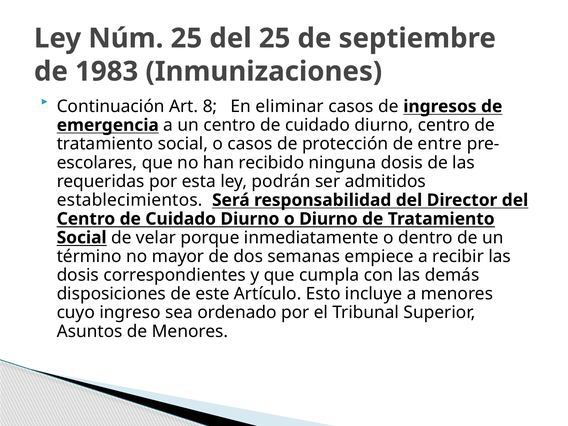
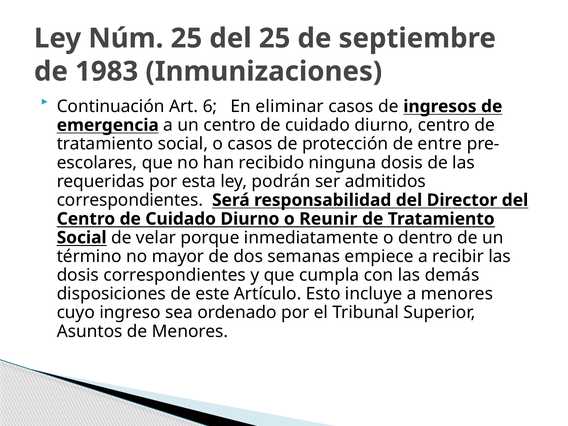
8: 8 -> 6
establecimientos at (130, 200): establecimientos -> correspondientes
o Diurno: Diurno -> Reunir
